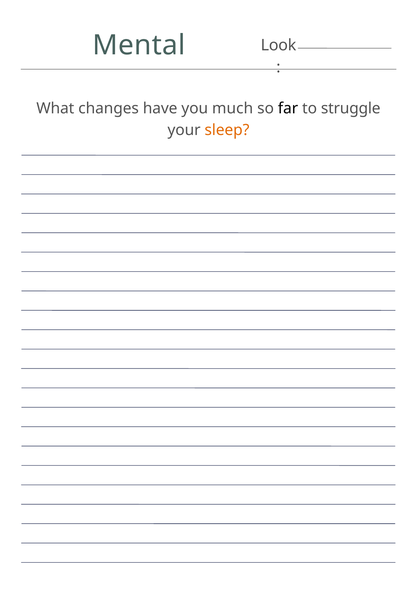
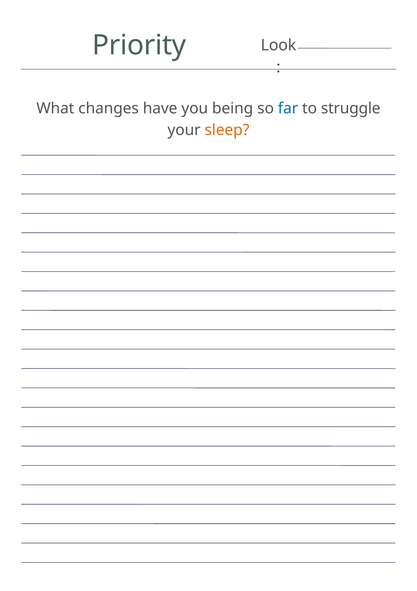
Mental: Mental -> Priority
much: much -> being
far colour: black -> blue
